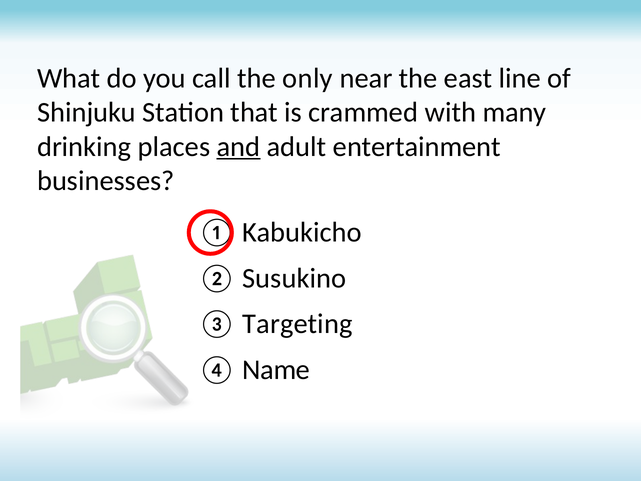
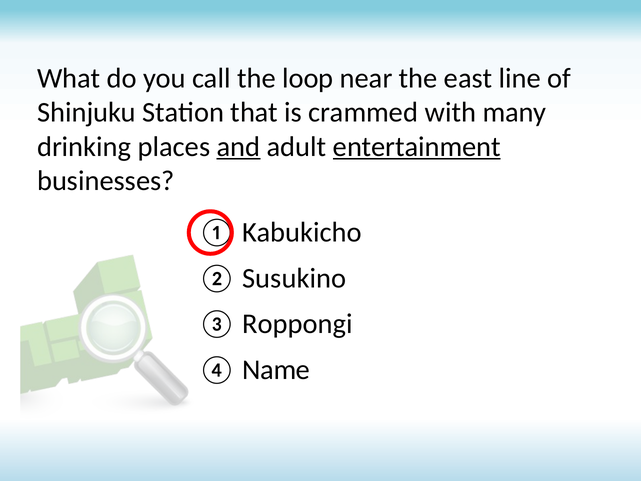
only: only -> loop
entertainment underline: none -> present
Targeting: Targeting -> Roppongi
